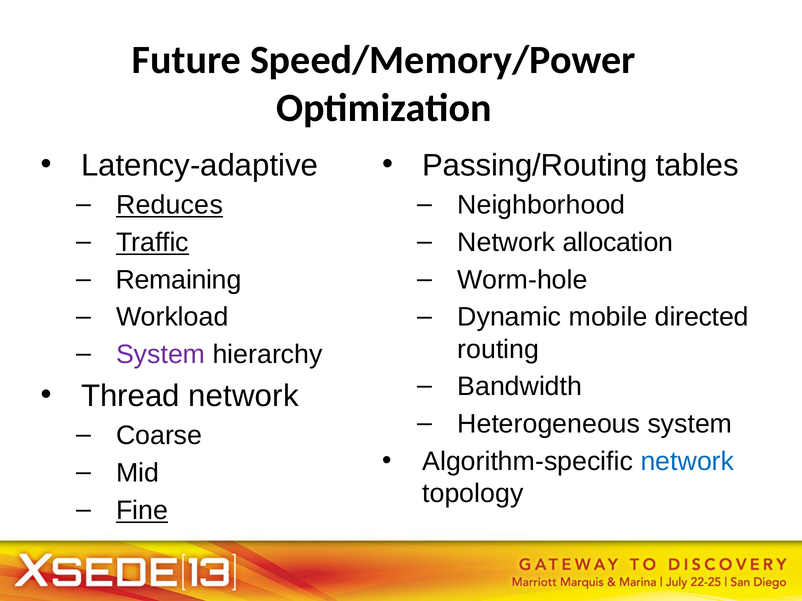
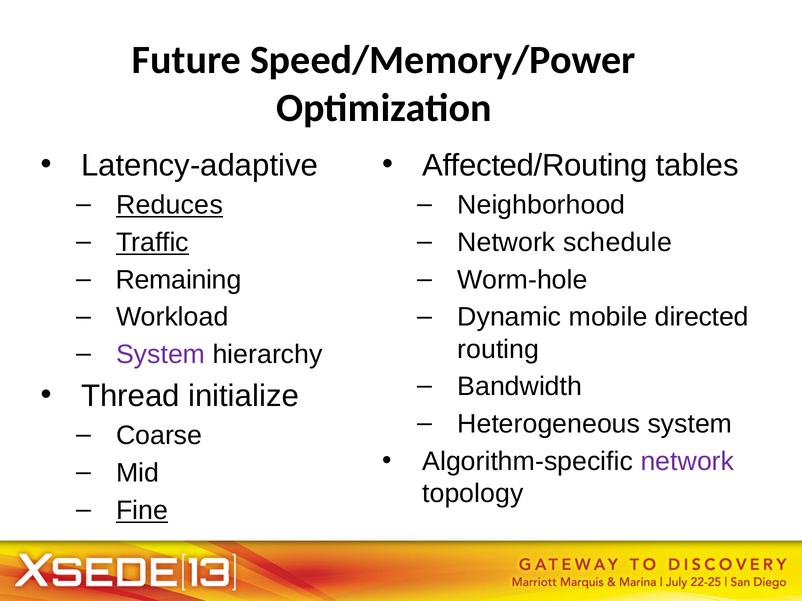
Passing/Routing: Passing/Routing -> Affected/Routing
allocation: allocation -> schedule
Thread network: network -> initialize
network at (687, 462) colour: blue -> purple
